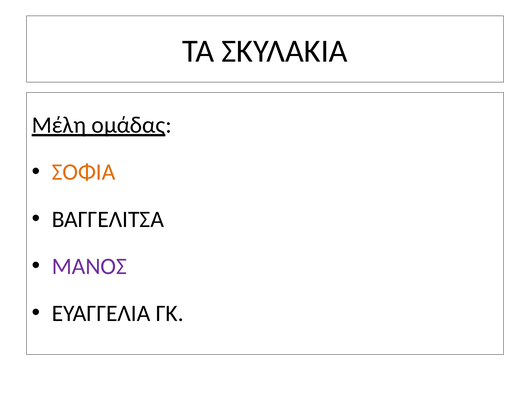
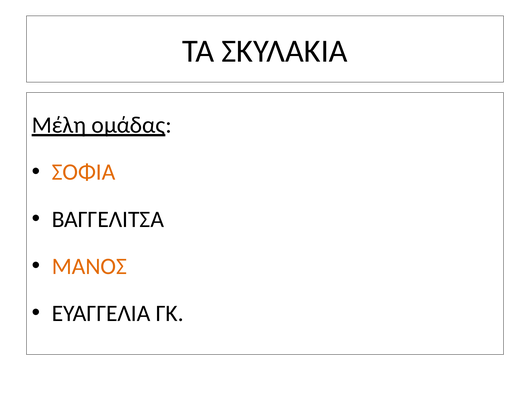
ΜΑΝΟΣ colour: purple -> orange
